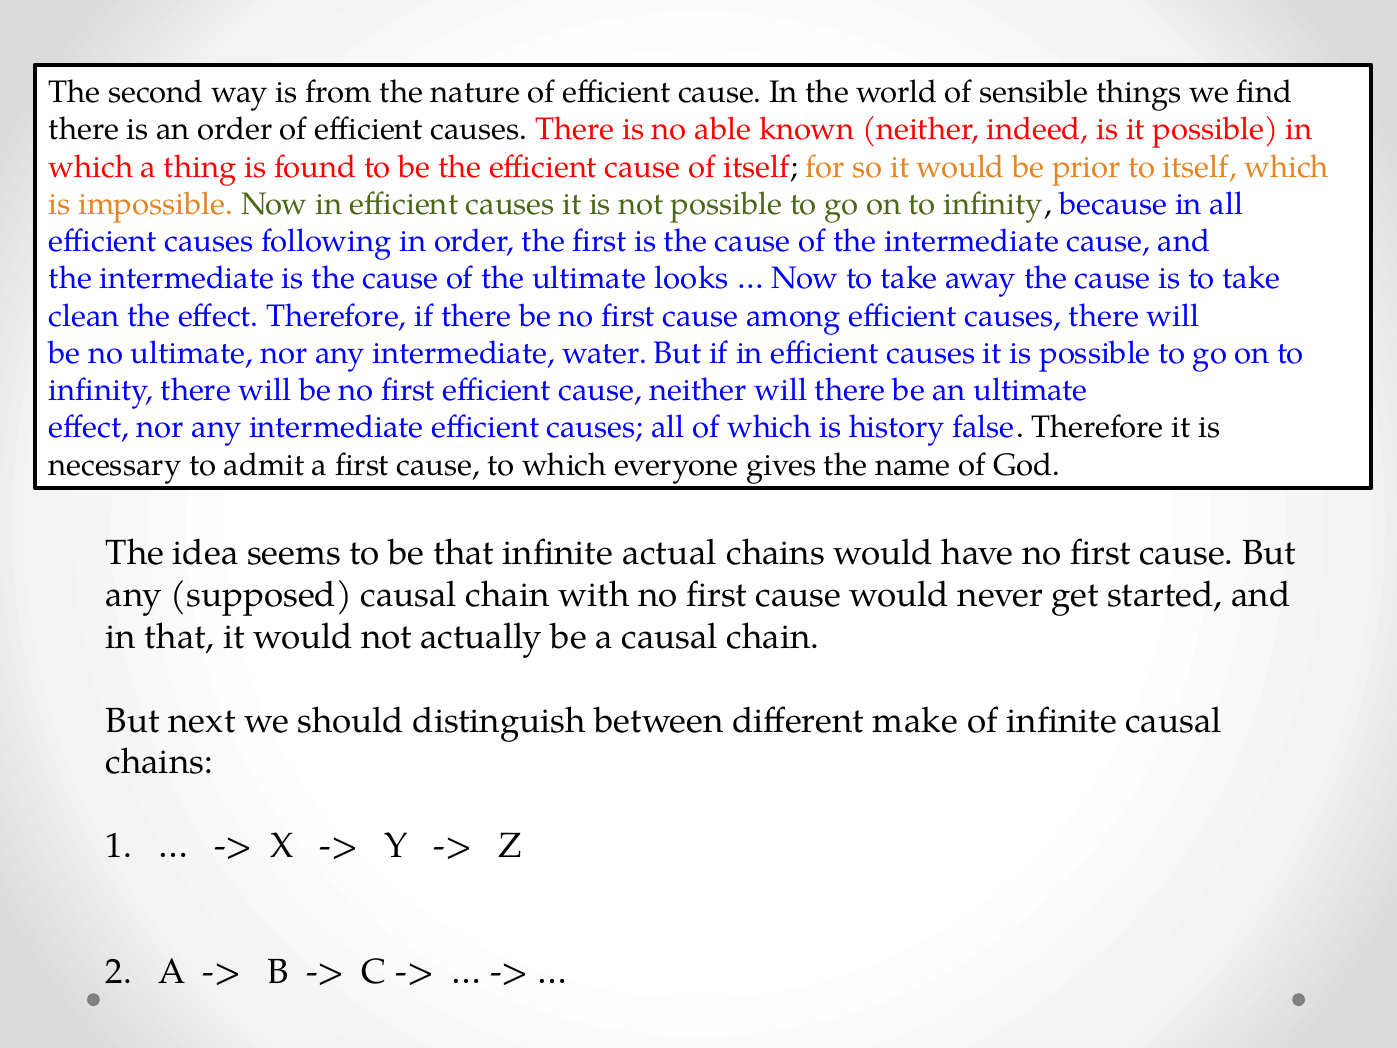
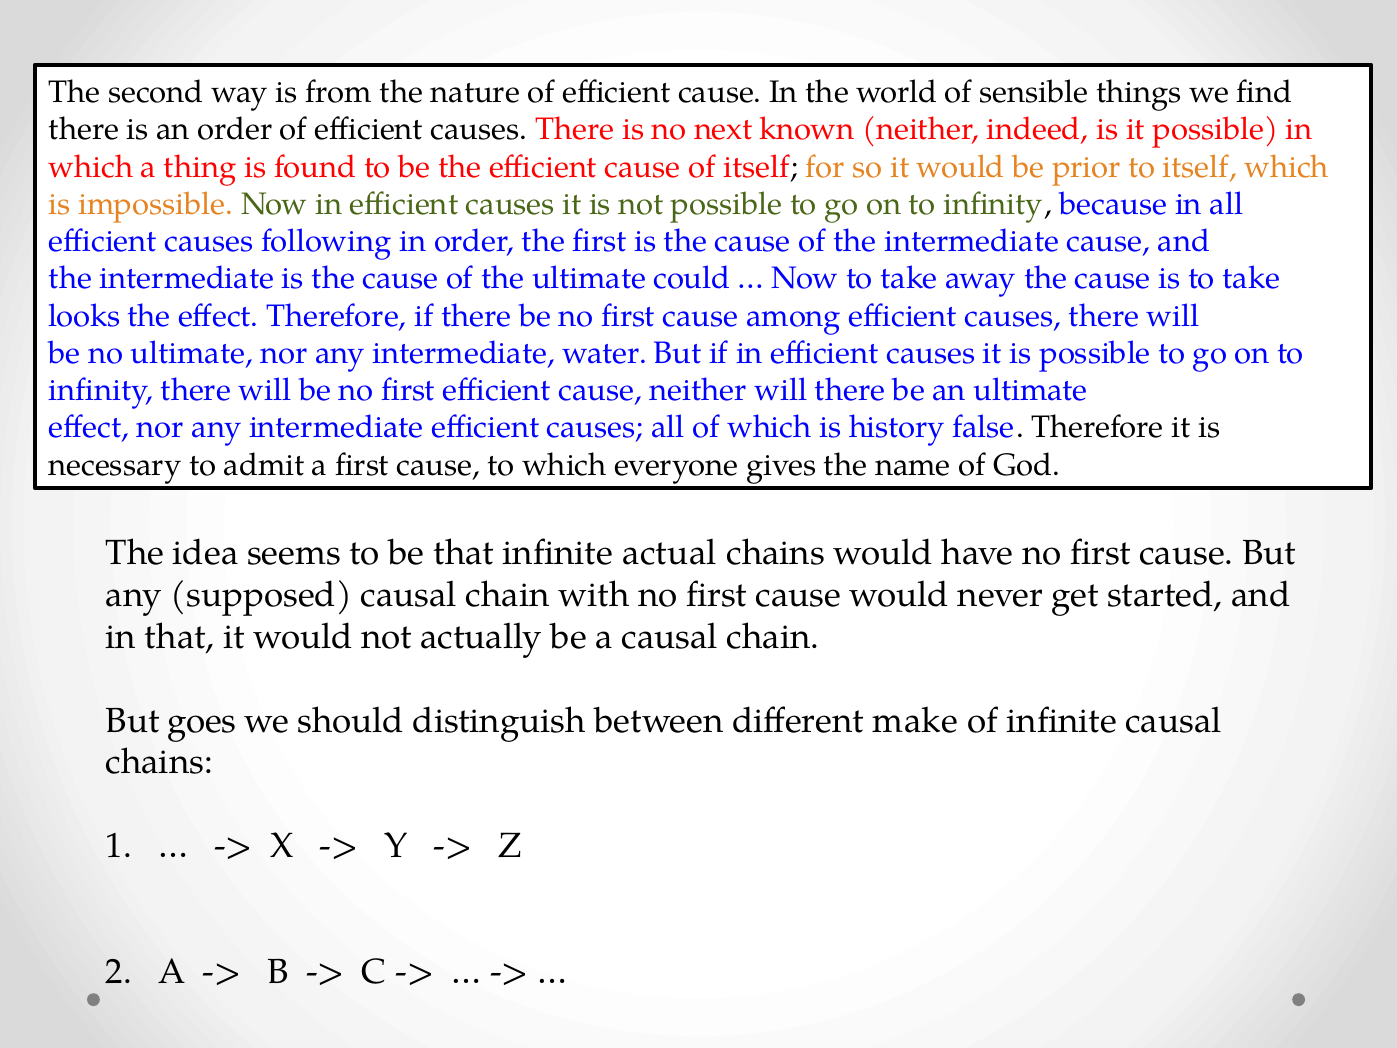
able: able -> next
looks: looks -> could
clean: clean -> looks
next: next -> goes
